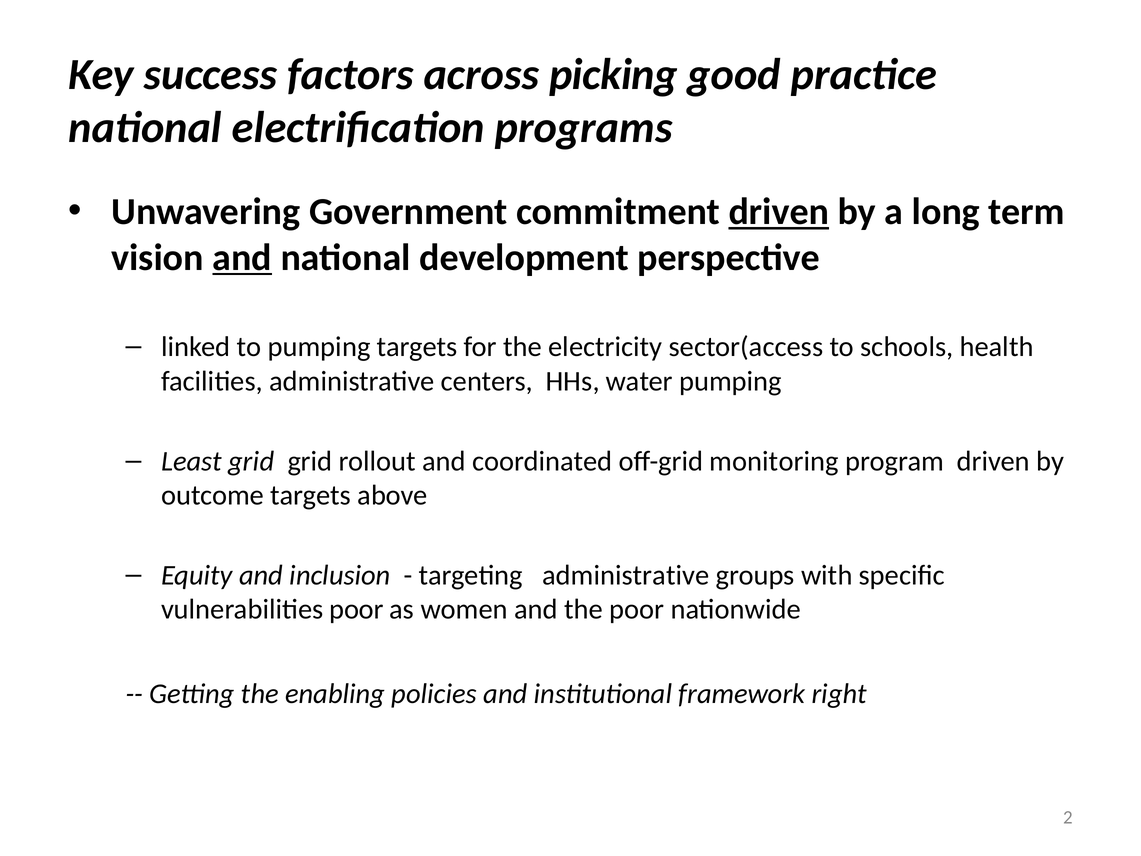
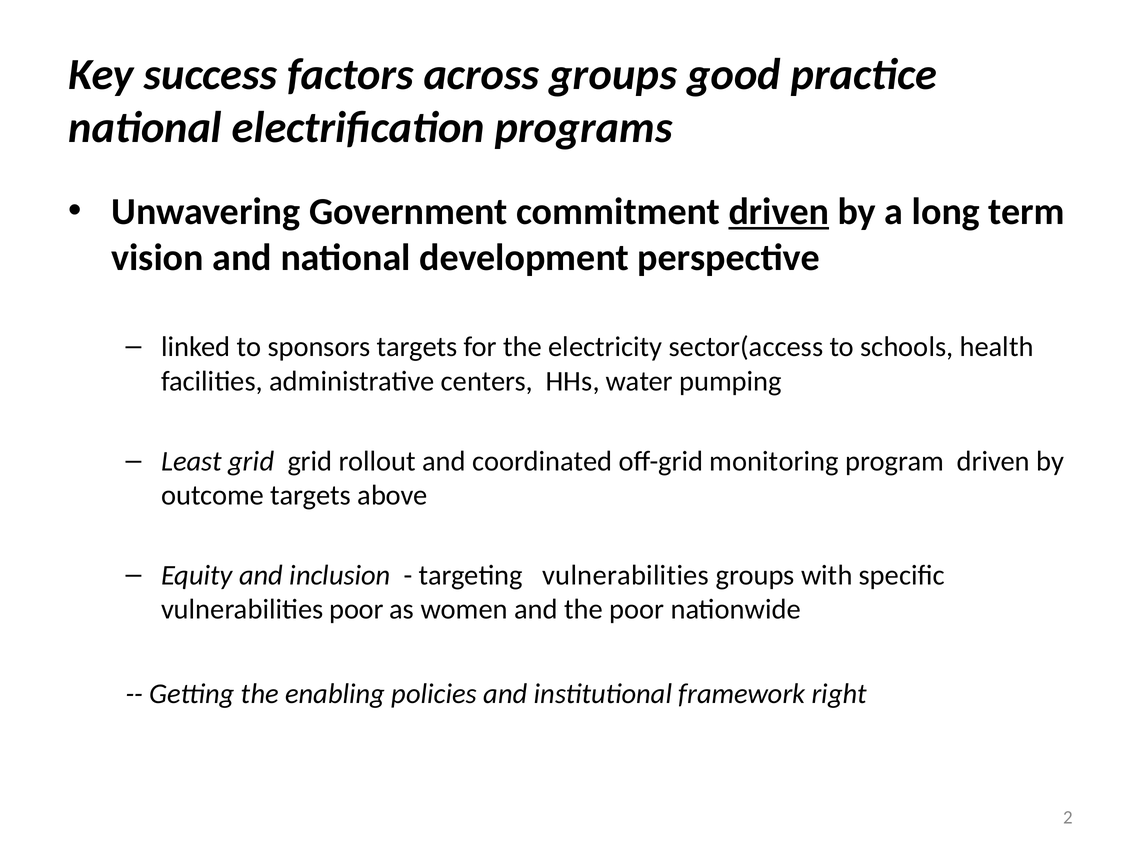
across picking: picking -> groups
and at (242, 258) underline: present -> none
to pumping: pumping -> sponsors
targeting administrative: administrative -> vulnerabilities
